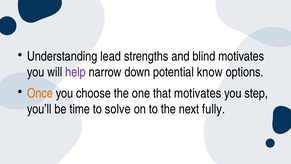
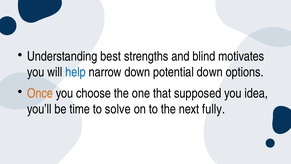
lead: lead -> best
help colour: purple -> blue
potential know: know -> down
that motivates: motivates -> supposed
step: step -> idea
